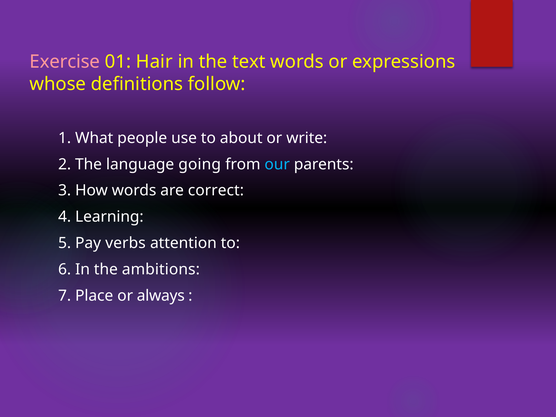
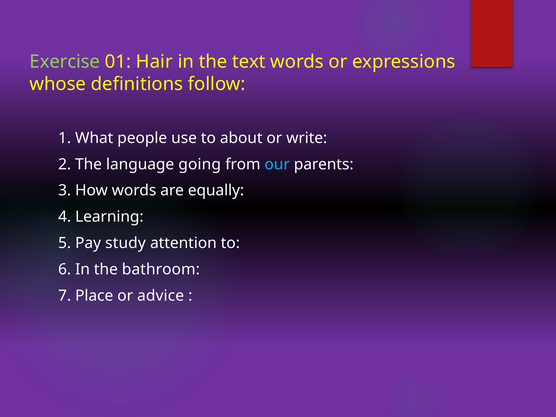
Exercise colour: pink -> light green
correct: correct -> equally
verbs: verbs -> study
ambitions: ambitions -> bathroom
always: always -> advice
